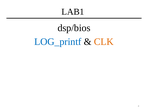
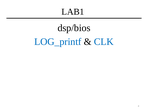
CLK colour: orange -> blue
